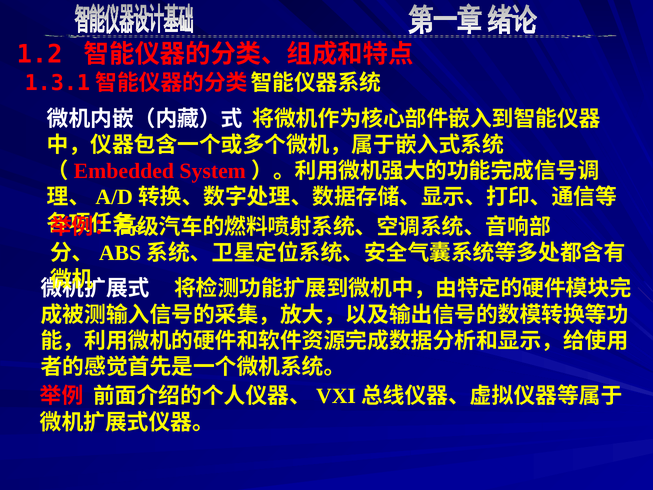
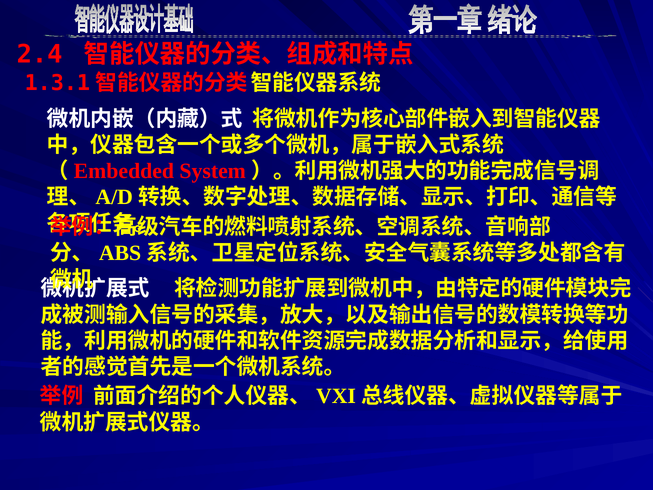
1.2: 1.2 -> 2.4
